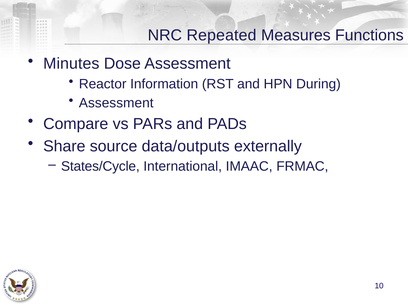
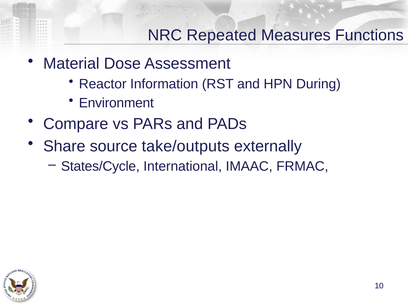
Minutes: Minutes -> Material
Assessment at (116, 103): Assessment -> Environment
data/outputs: data/outputs -> take/outputs
